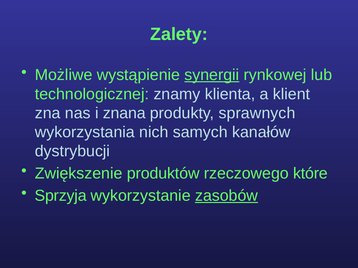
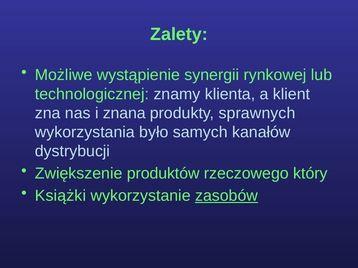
synergii underline: present -> none
nich: nich -> było
które: które -> który
Sprzyja: Sprzyja -> Książki
